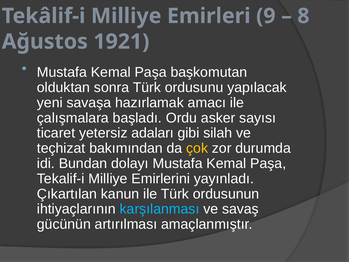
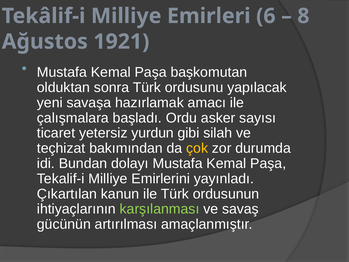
9: 9 -> 6
adaları: adaları -> yurdun
karşılanması colour: light blue -> light green
